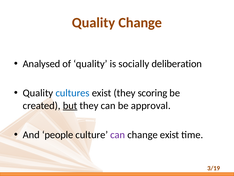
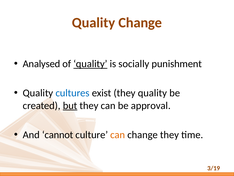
quality at (90, 64) underline: none -> present
deliberation: deliberation -> punishment
they scoring: scoring -> quality
people: people -> cannot
can at (118, 134) colour: purple -> orange
change exist: exist -> they
